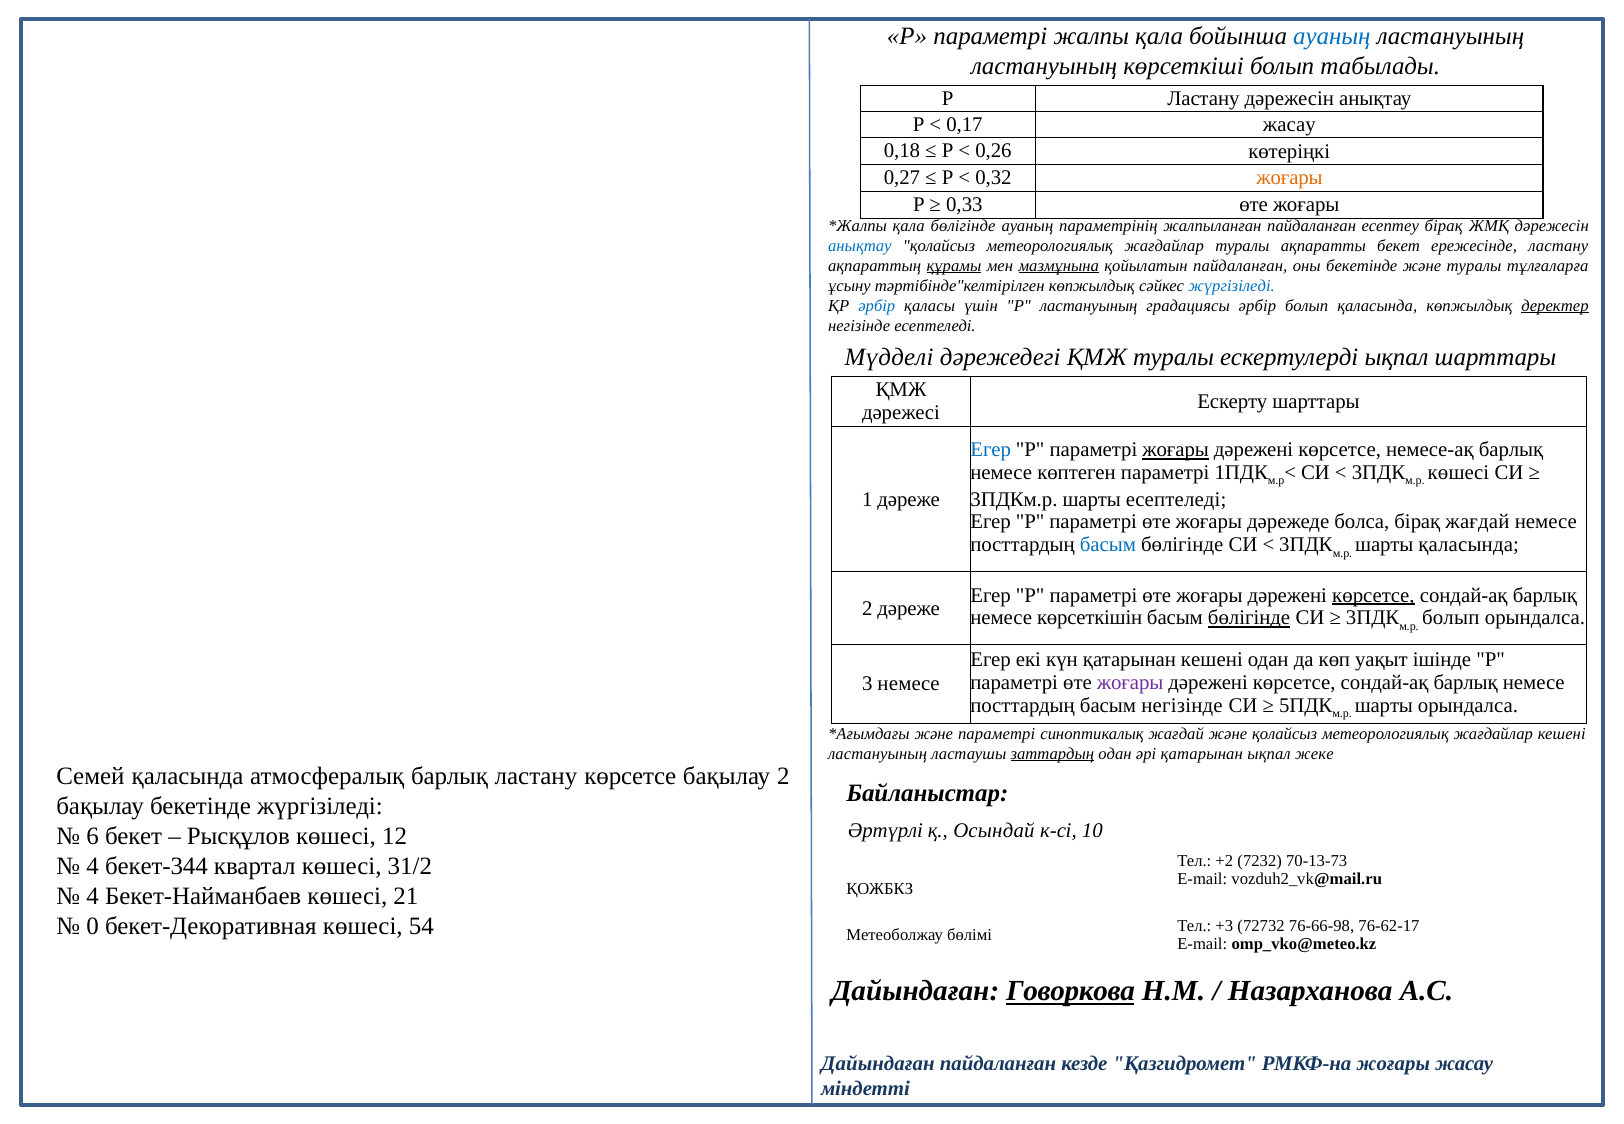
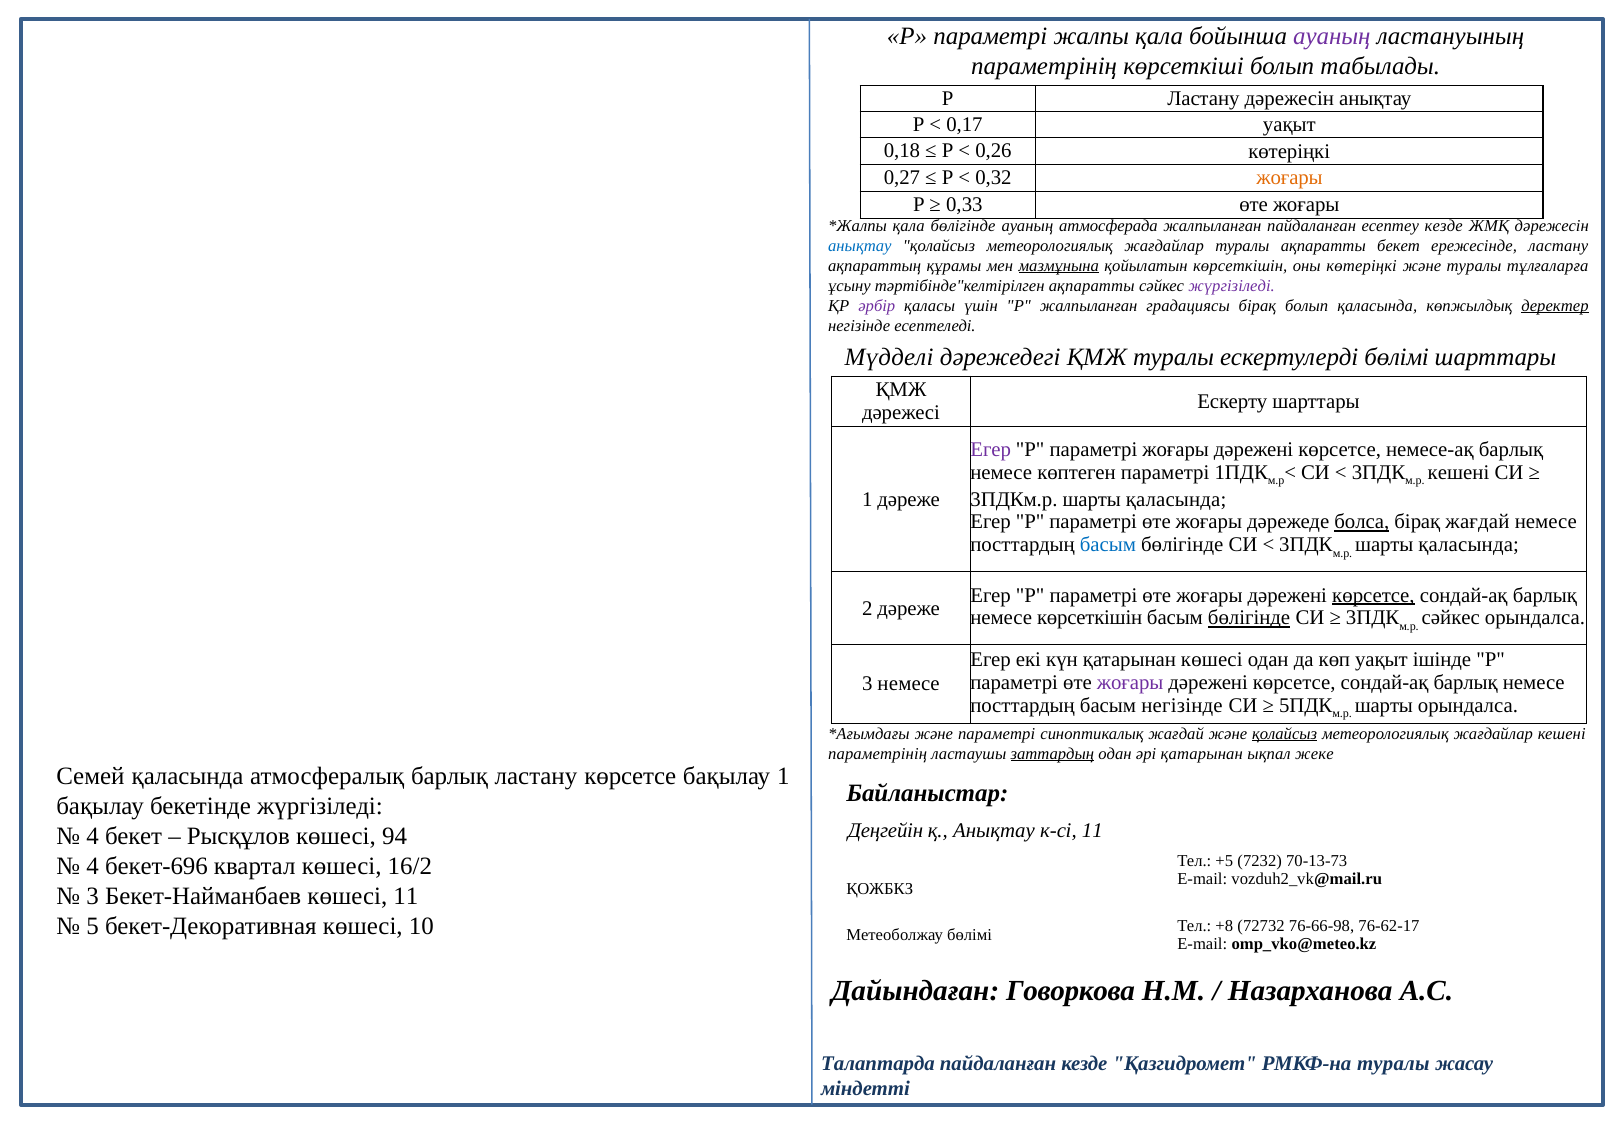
ауаның at (1332, 37) colour: blue -> purple
ластануының at (1044, 67): ластануының -> параметрінің
0,17 жасау: жасау -> уақыт
параметрінің: параметрінің -> атмосферада
есептеу бірақ: бірақ -> кезде
құрамы underline: present -> none
қойылатын пайдаланған: пайдаланған -> көрсеткішін
оны бекетінде: бекетінде -> көтеріңкі
тәртібінде"келтірілген көпжылдық: көпжылдық -> ақпаратты
жүргізіледі at (1232, 286) colour: blue -> purple
әрбір at (877, 306) colour: blue -> purple
Р ластануының: ластануының -> жалпыланған
градациясы әрбір: әрбір -> бірақ
ескертулерді ықпал: ықпал -> бөлімі
Егер at (991, 450) colour: blue -> purple
жоғары at (1176, 450) underline: present -> none
көшесі at (1458, 473): көшесі -> кешені
3ПДКм.р шарты есептеледі: есептеледі -> қаласында
болса underline: none -> present
болып at (1451, 618): болып -> сәйкес
қатарынан кешені: кешені -> көшесі
қолайсыз at (1285, 734) underline: none -> present
ластануының at (878, 754): ластануының -> параметрінің
бақылау 2: 2 -> 1
Әртүрлі: Әртүрлі -> Деңгейін
қ Осындай: Осындай -> Анықтау
к-сі 10: 10 -> 11
6 at (93, 836): 6 -> 4
12: 12 -> 94
+2: +2 -> +5
бекет-344: бекет-344 -> бекет-696
31/2: 31/2 -> 16/2
4 at (93, 896): 4 -> 3
көшесі 21: 21 -> 11
0: 0 -> 5
54: 54 -> 10
+3: +3 -> +8
Говоркова underline: present -> none
Дайындаған at (878, 1064): Дайындаған -> Талаптарда
РМКФ-на жоғары: жоғары -> туралы
